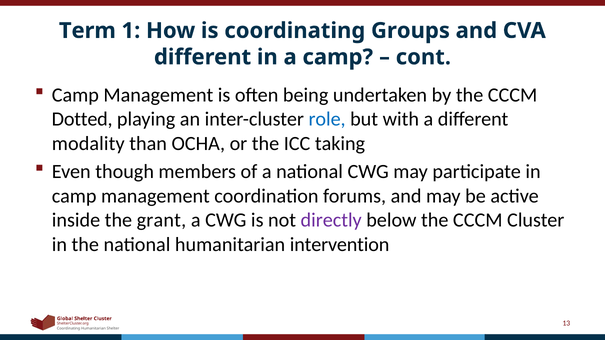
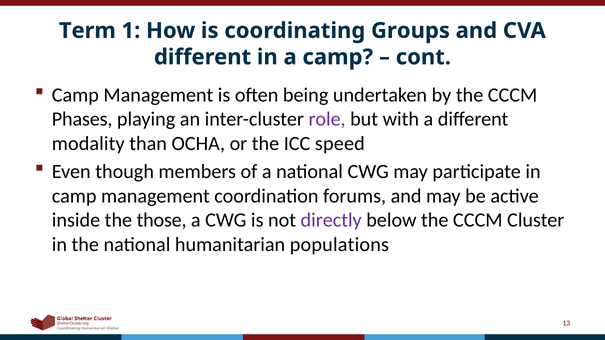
Dotted: Dotted -> Phases
role colour: blue -> purple
taking: taking -> speed
grant: grant -> those
intervention: intervention -> populations
